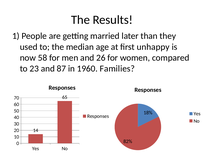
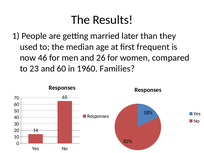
unhappy: unhappy -> frequent
58: 58 -> 46
and 87: 87 -> 60
